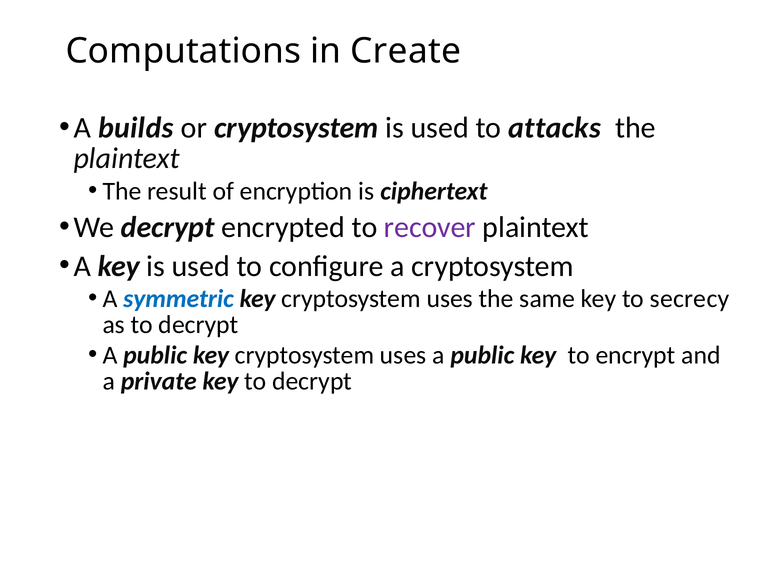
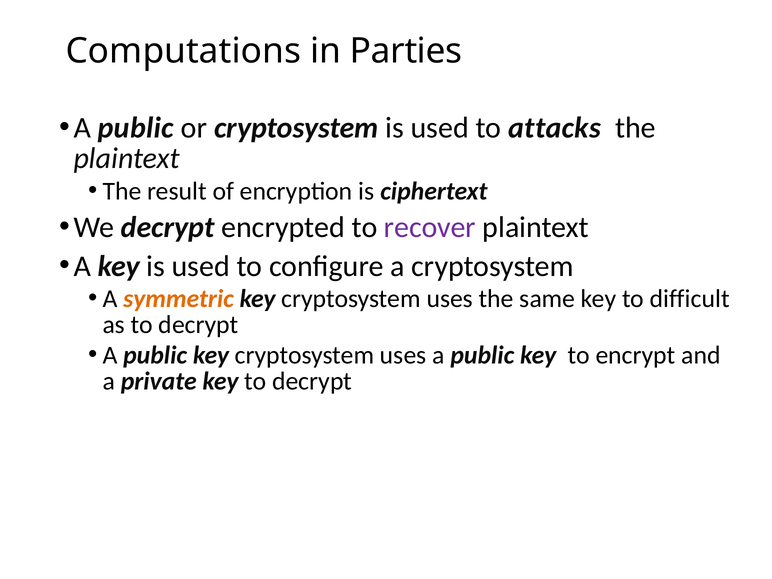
Create: Create -> Parties
builds at (136, 128): builds -> public
symmetric colour: blue -> orange
secrecy: secrecy -> difficult
